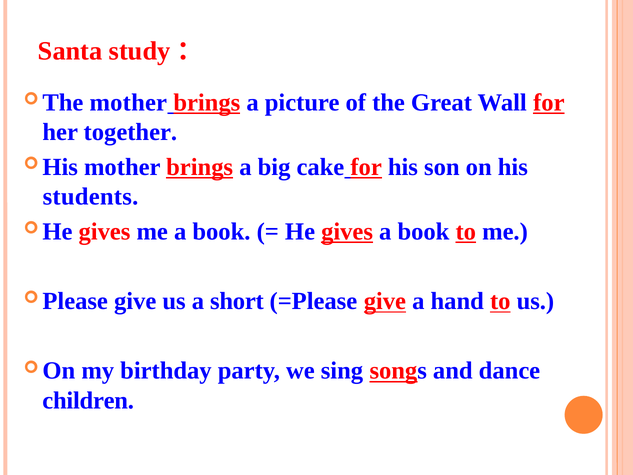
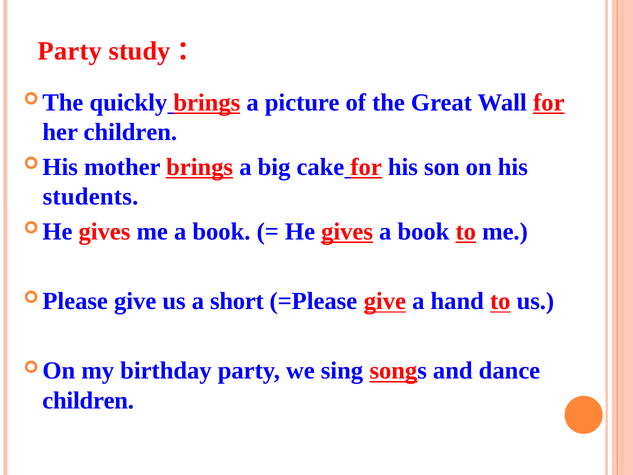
Santa at (70, 51): Santa -> Party
mother at (128, 102): mother -> quickly
her together: together -> children
